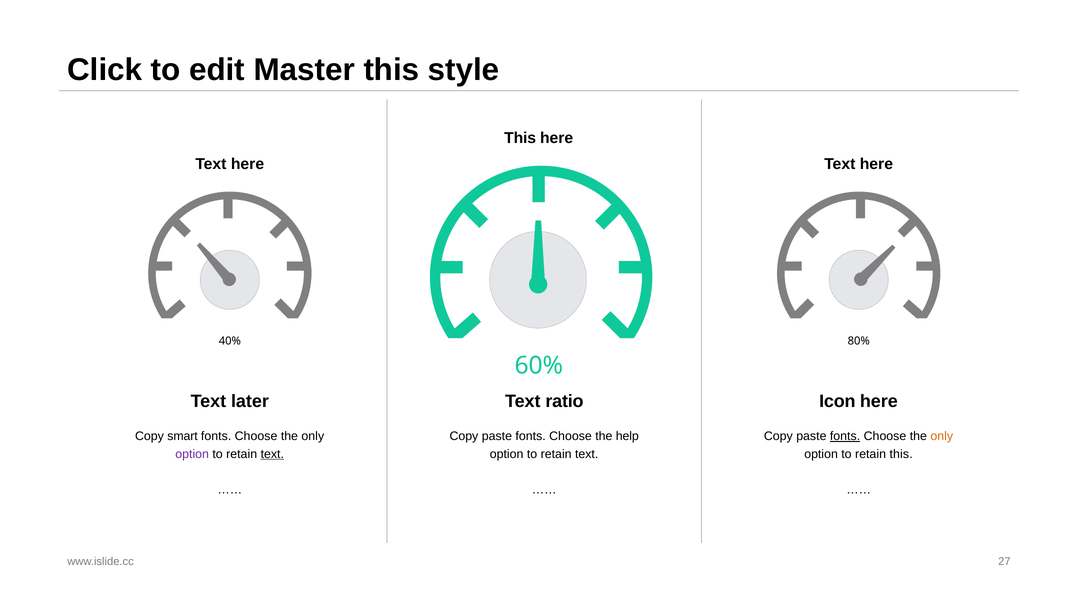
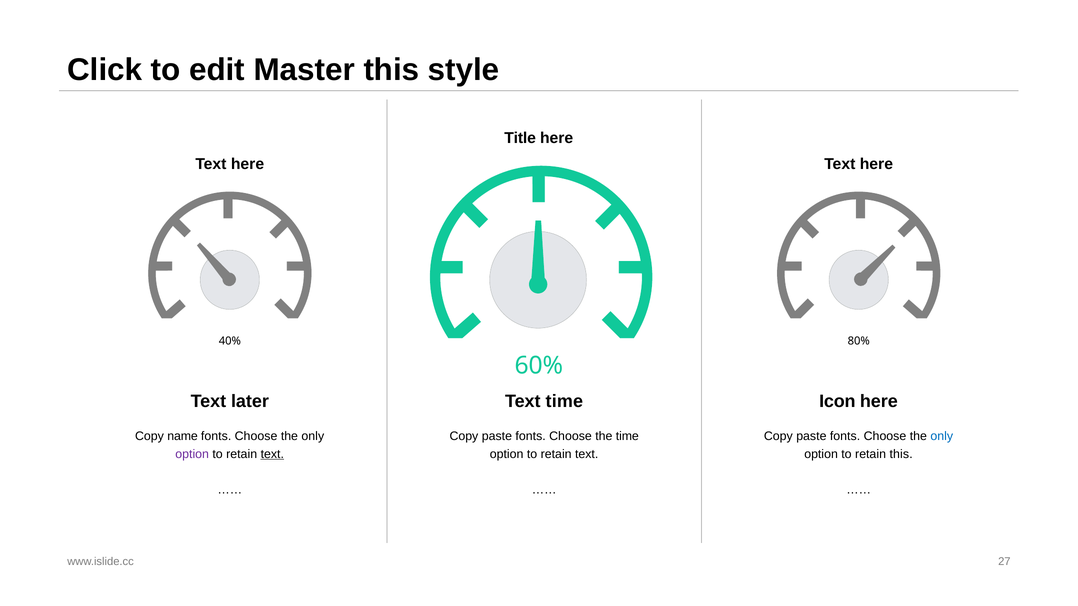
This at (520, 138): This -> Title
Text ratio: ratio -> time
smart: smart -> name
the help: help -> time
fonts at (845, 436) underline: present -> none
only at (942, 436) colour: orange -> blue
